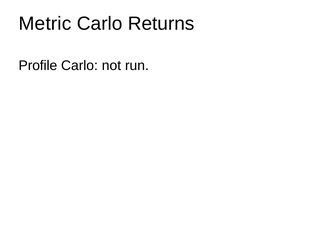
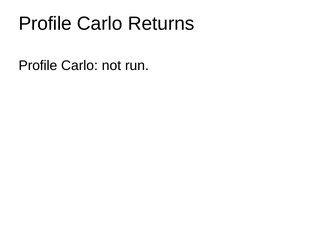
Metric at (45, 24): Metric -> Profile
